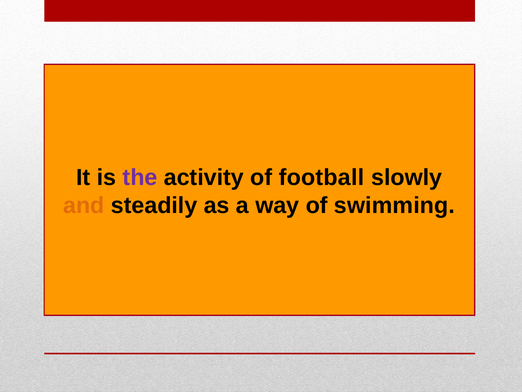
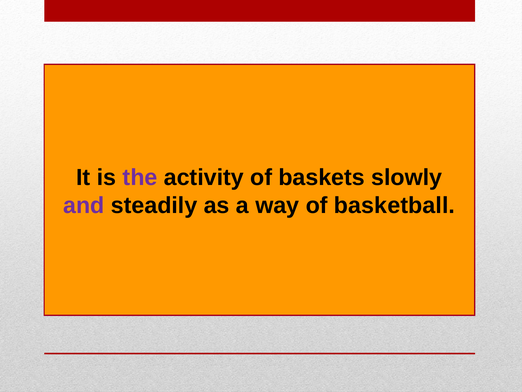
football: football -> baskets
and colour: orange -> purple
swimming: swimming -> basketball
